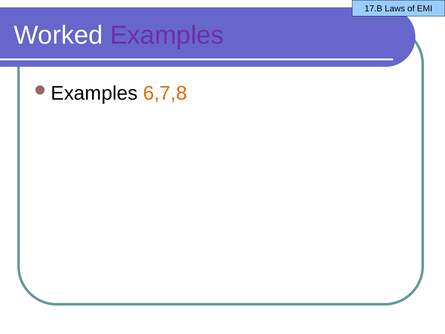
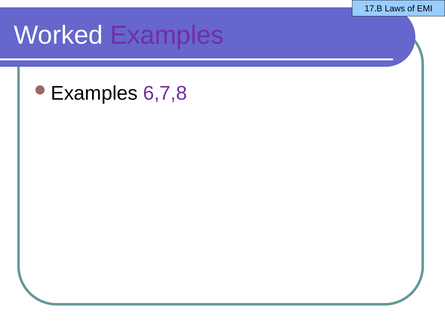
6,7,8 colour: orange -> purple
